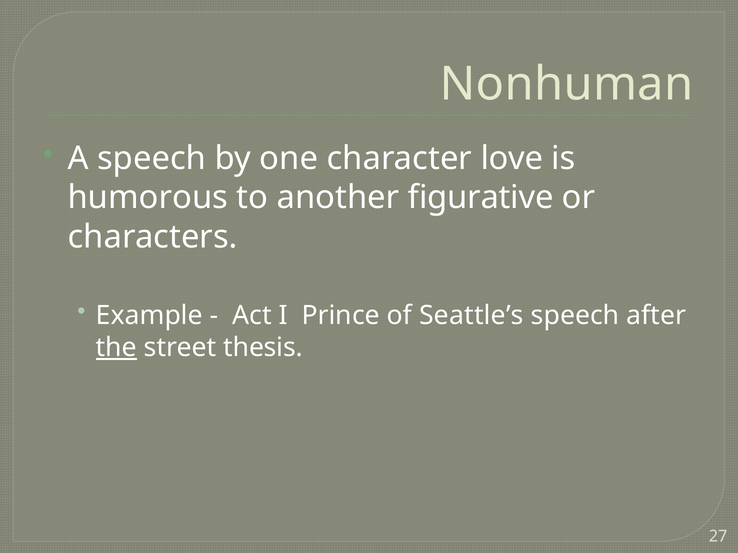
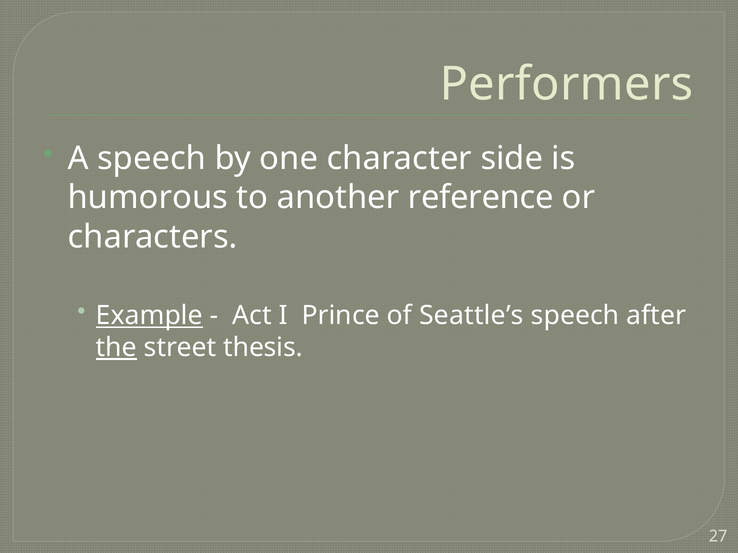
Nonhuman: Nonhuman -> Performers
love: love -> side
figurative: figurative -> reference
Example underline: none -> present
